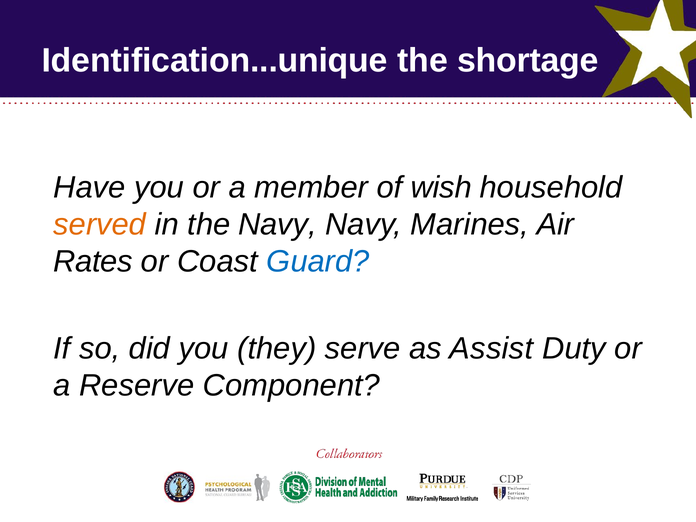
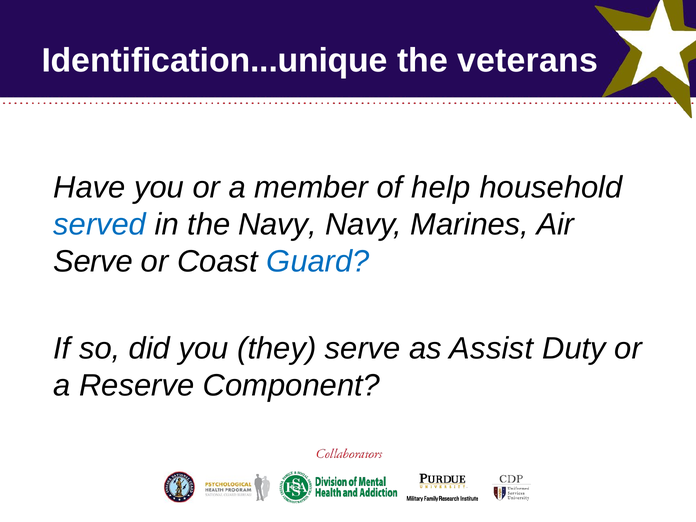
shortage: shortage -> veterans
wish: wish -> help
served colour: orange -> blue
Rates at (93, 262): Rates -> Serve
